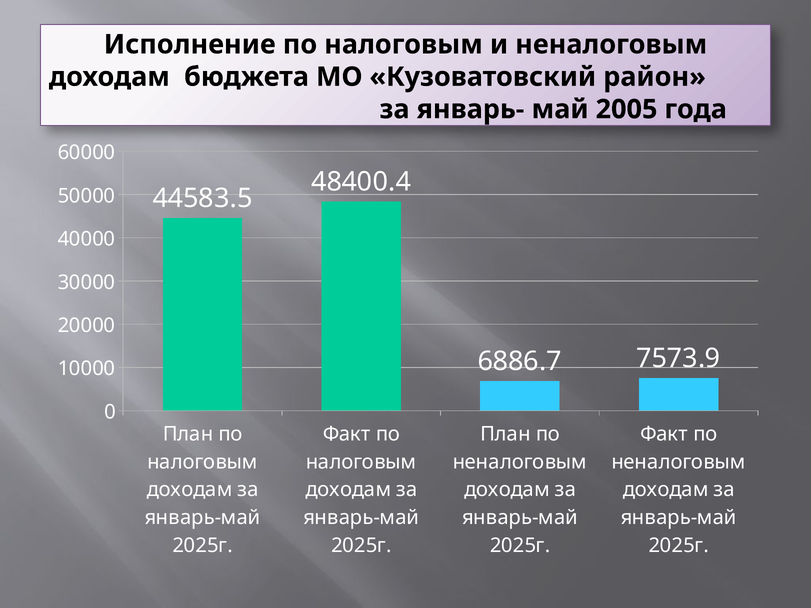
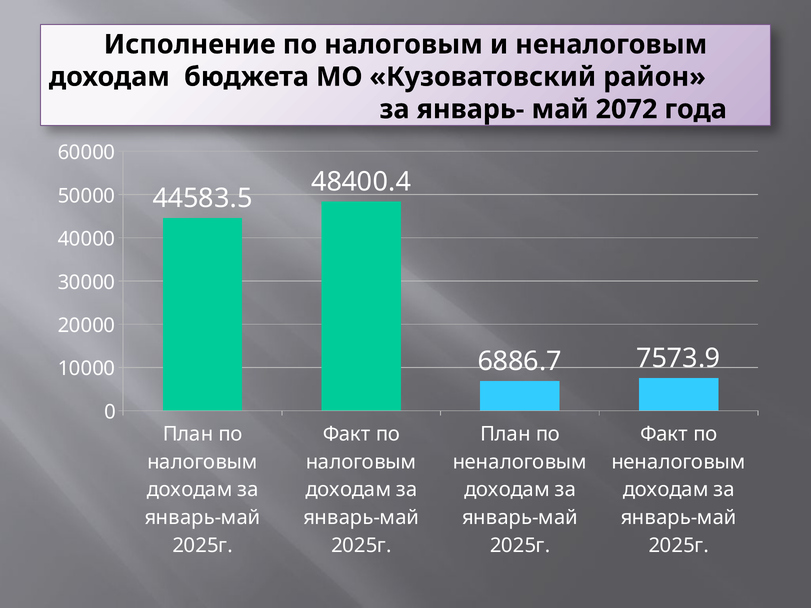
2005: 2005 -> 2072
